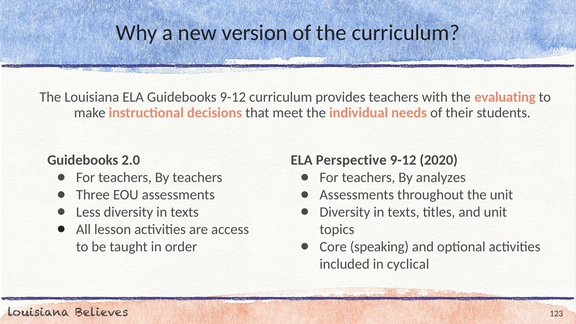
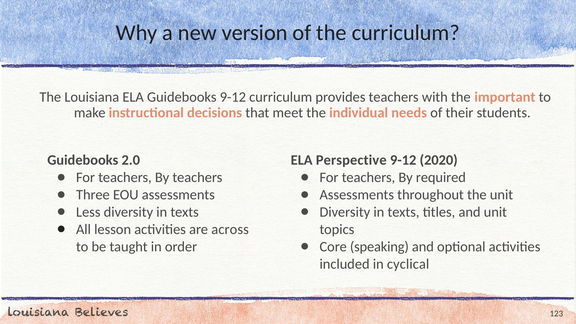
evaluating: evaluating -> important
analyzes: analyzes -> required
access: access -> across
